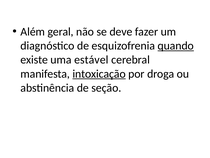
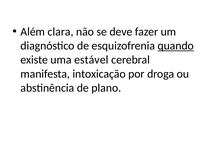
geral: geral -> clara
intoxicação underline: present -> none
seção: seção -> plano
